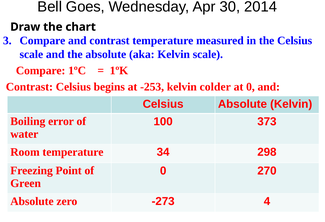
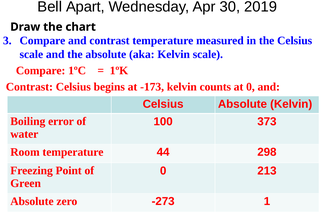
Goes: Goes -> Apart
2014: 2014 -> 2019
-253: -253 -> -173
colder: colder -> counts
34: 34 -> 44
270: 270 -> 213
4: 4 -> 1
